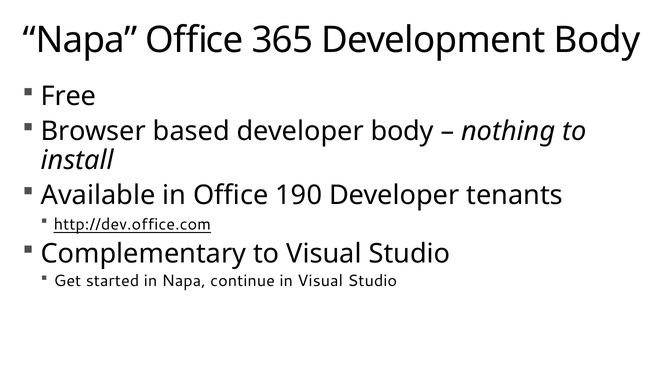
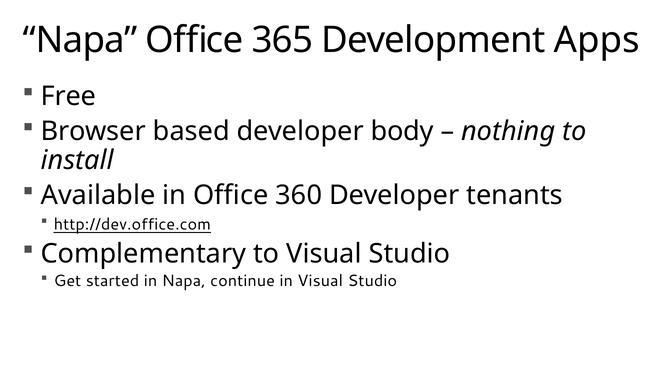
Development Body: Body -> Apps
190: 190 -> 360
